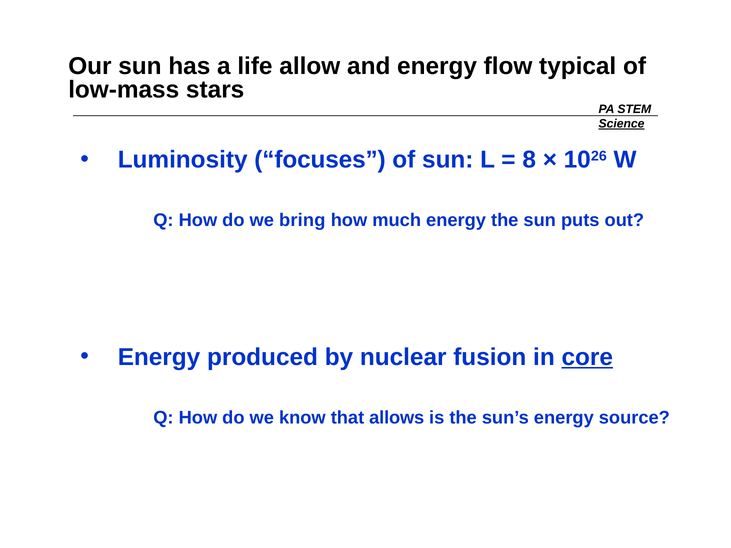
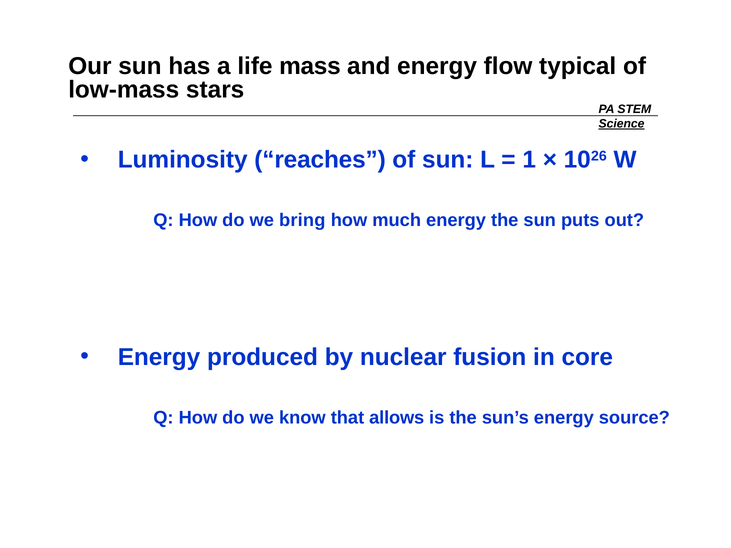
allow: allow -> mass
focuses: focuses -> reaches
8: 8 -> 1
core underline: present -> none
